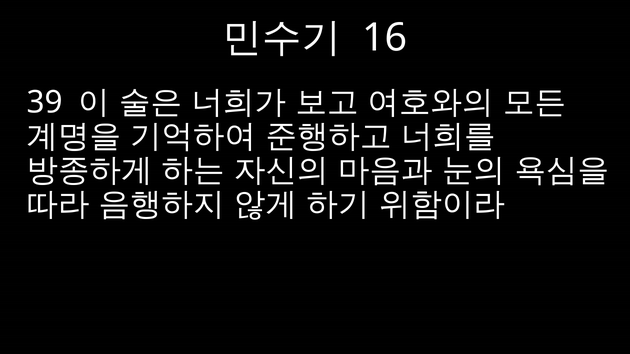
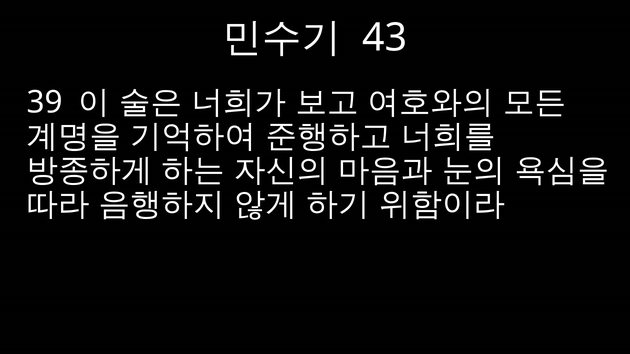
16: 16 -> 43
